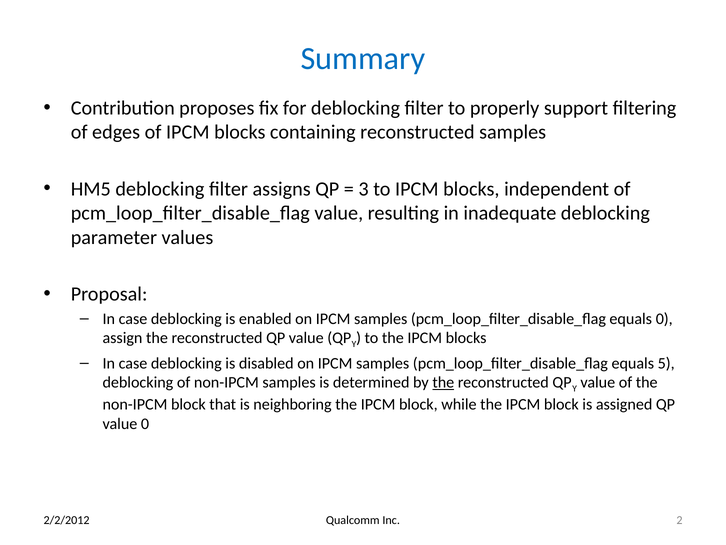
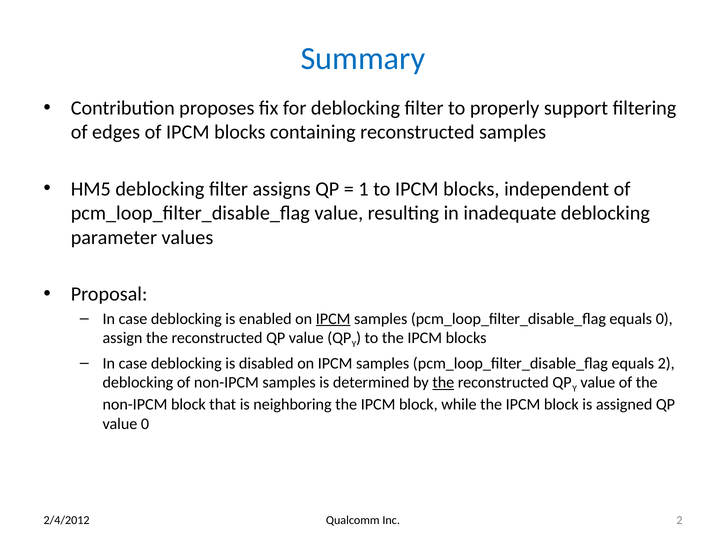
3: 3 -> 1
IPCM at (333, 318) underline: none -> present
equals 5: 5 -> 2
2/2/2012: 2/2/2012 -> 2/4/2012
